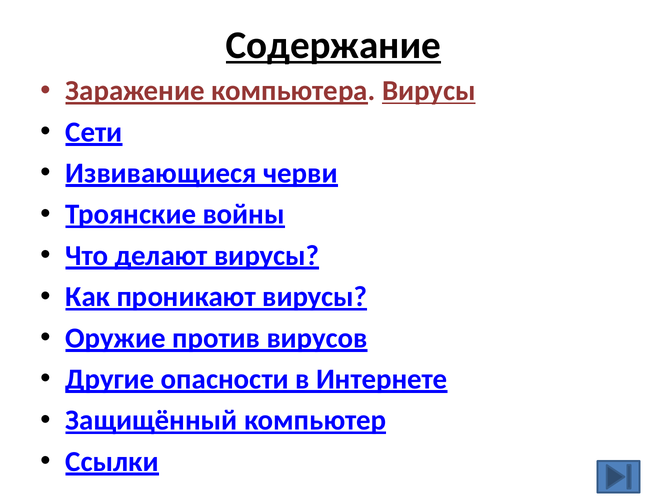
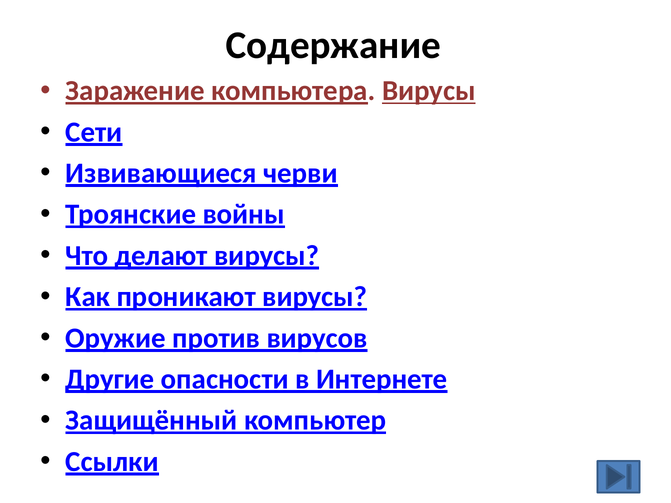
Содержание underline: present -> none
